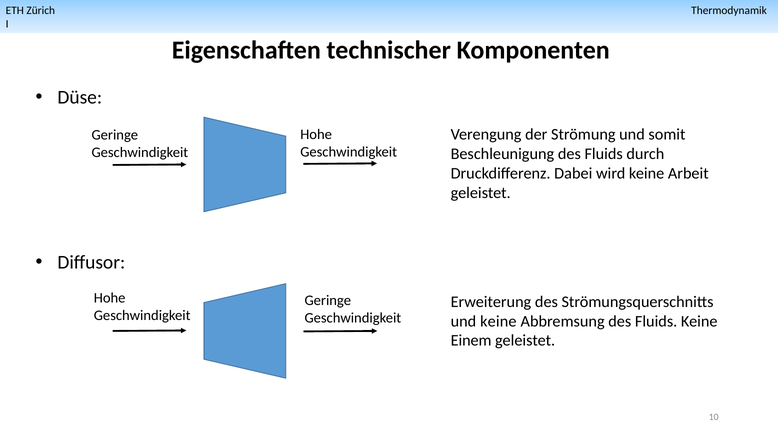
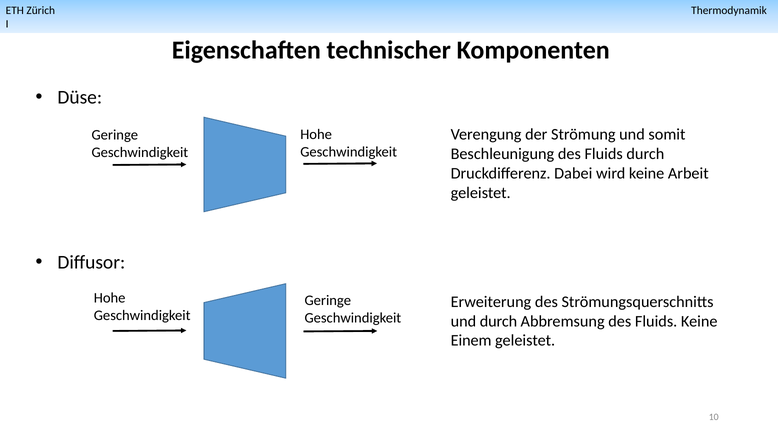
und keine: keine -> durch
